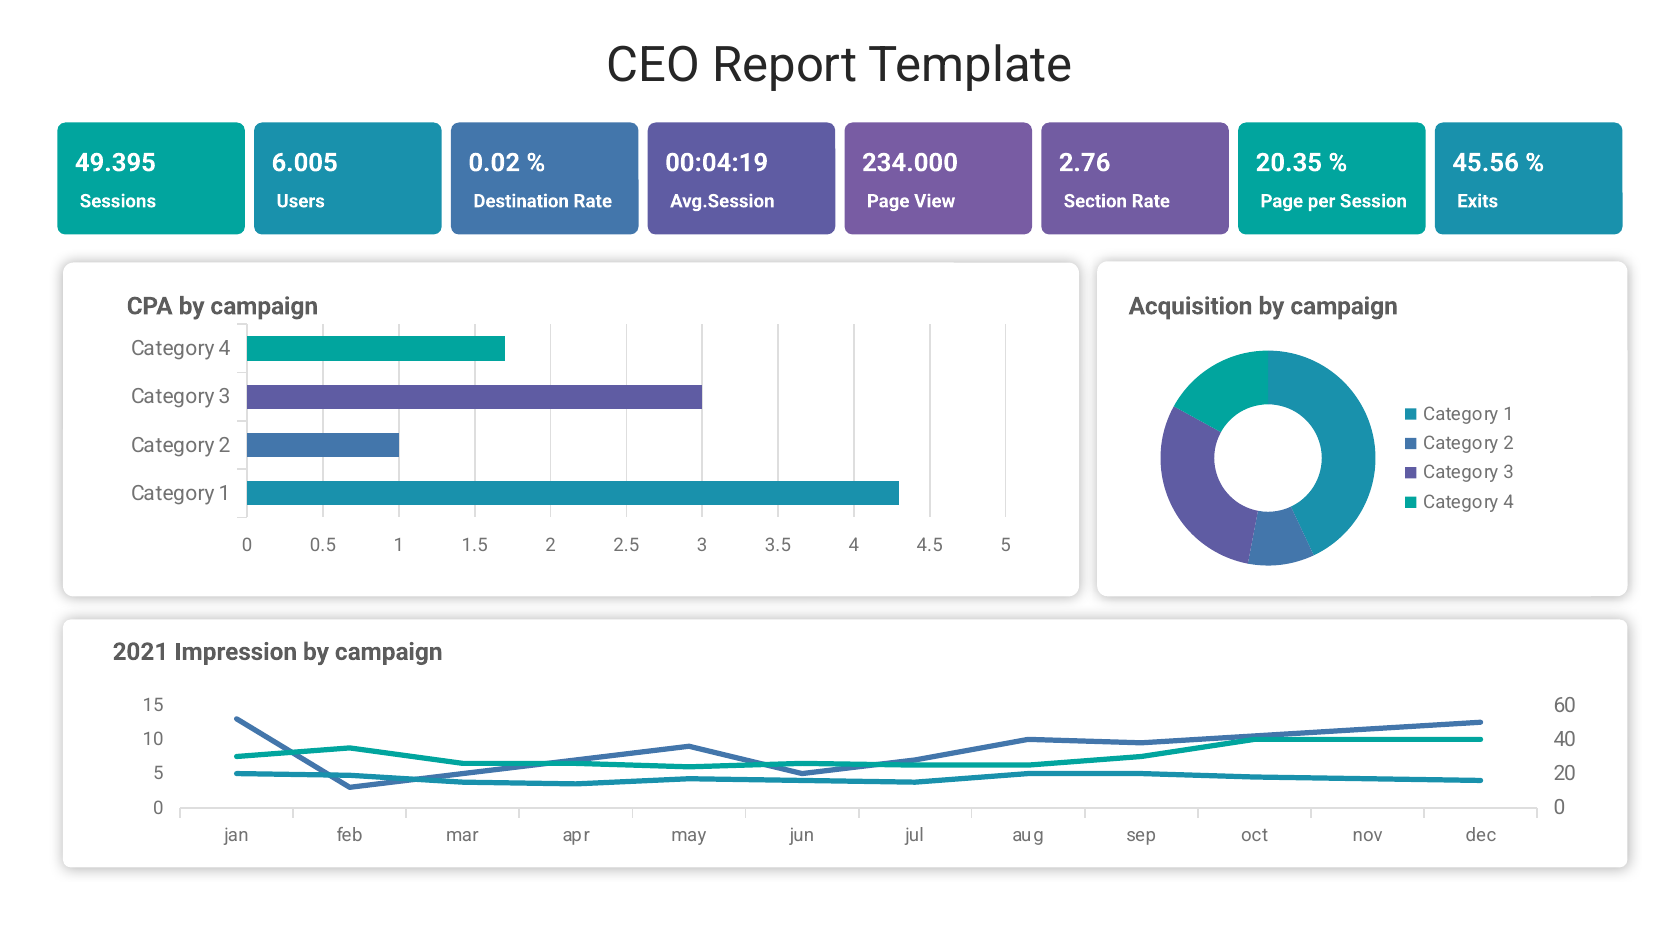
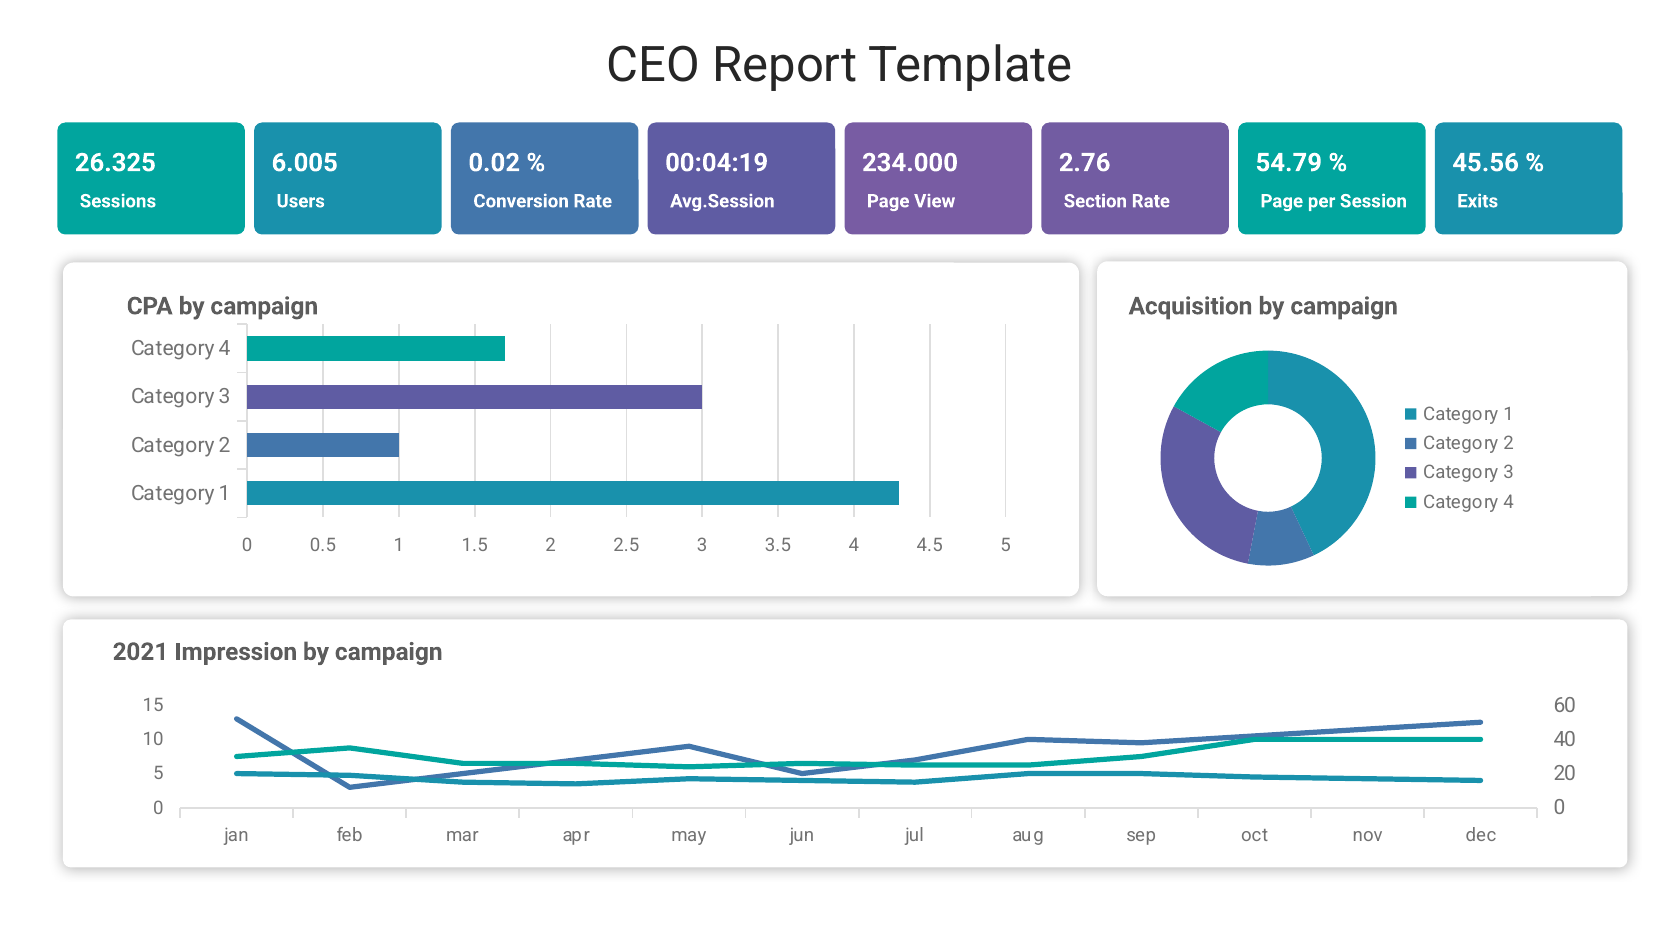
49.395: 49.395 -> 26.325
20.35: 20.35 -> 54.79
Destination: Destination -> Conversion
